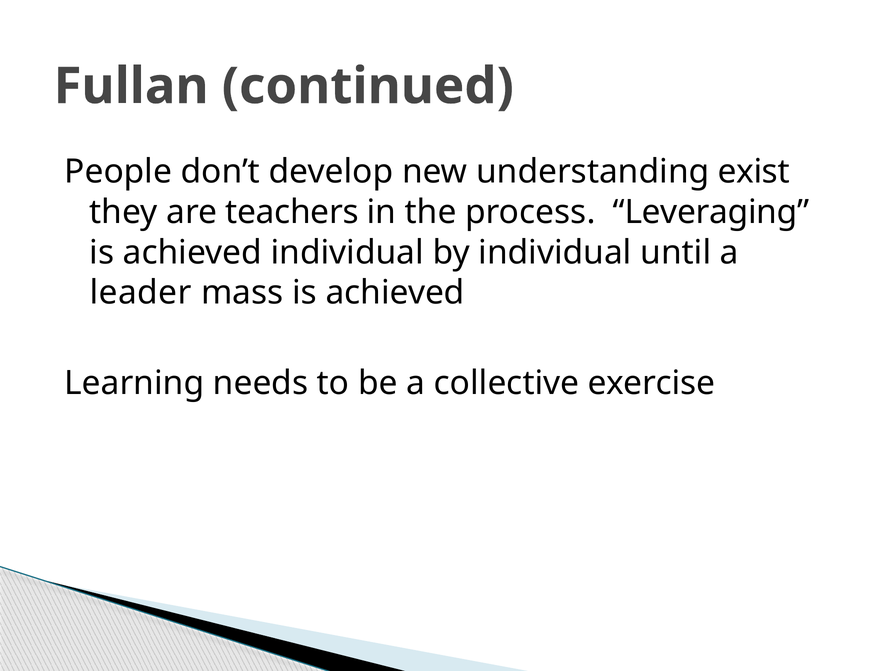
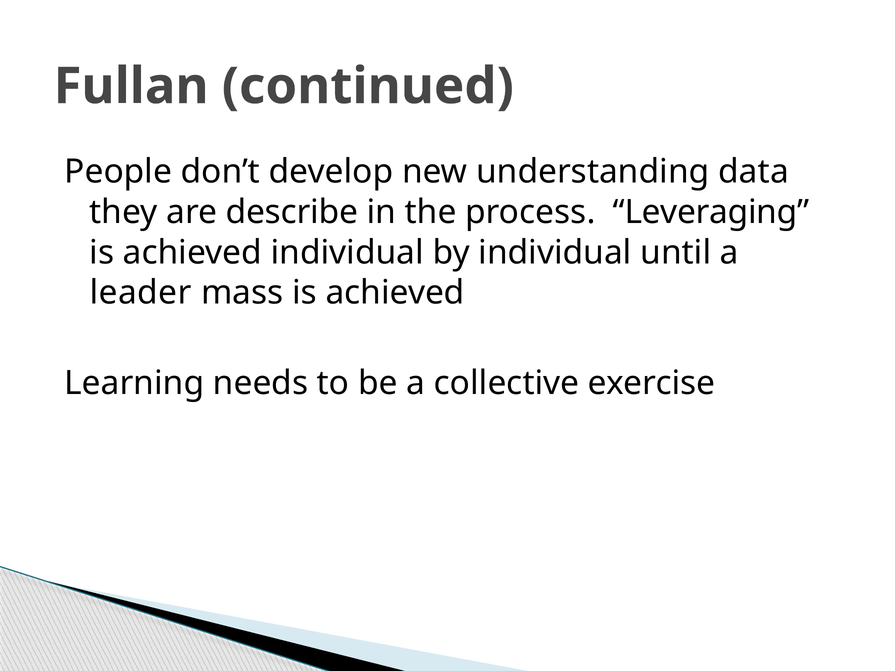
exist: exist -> data
teachers: teachers -> describe
